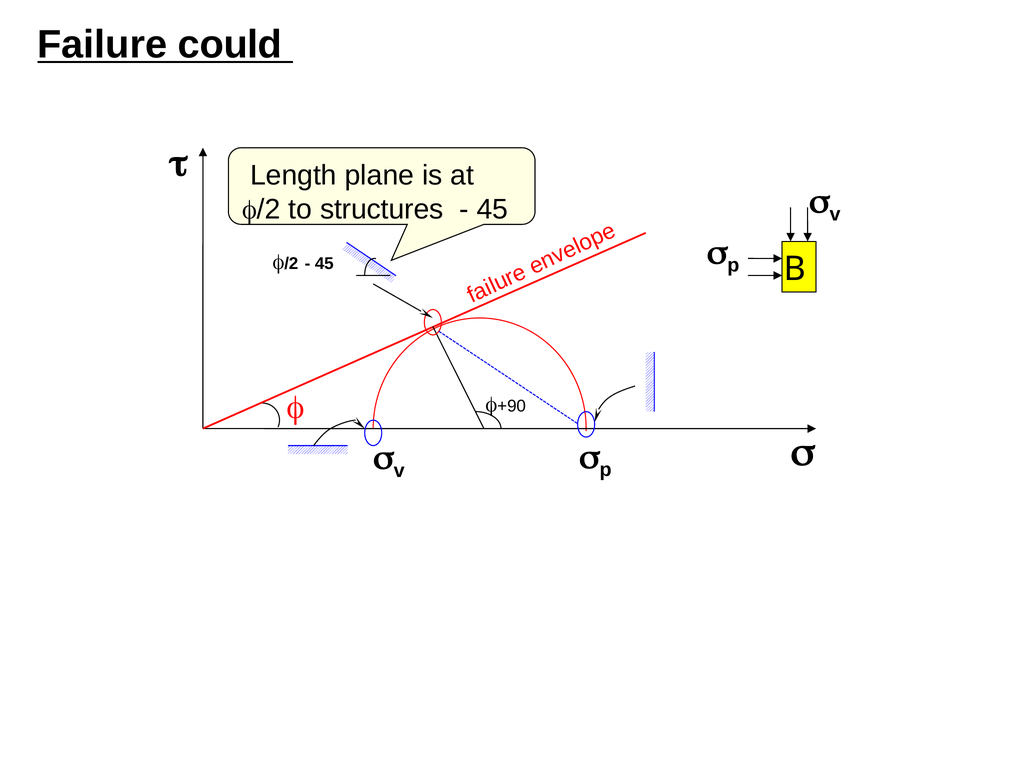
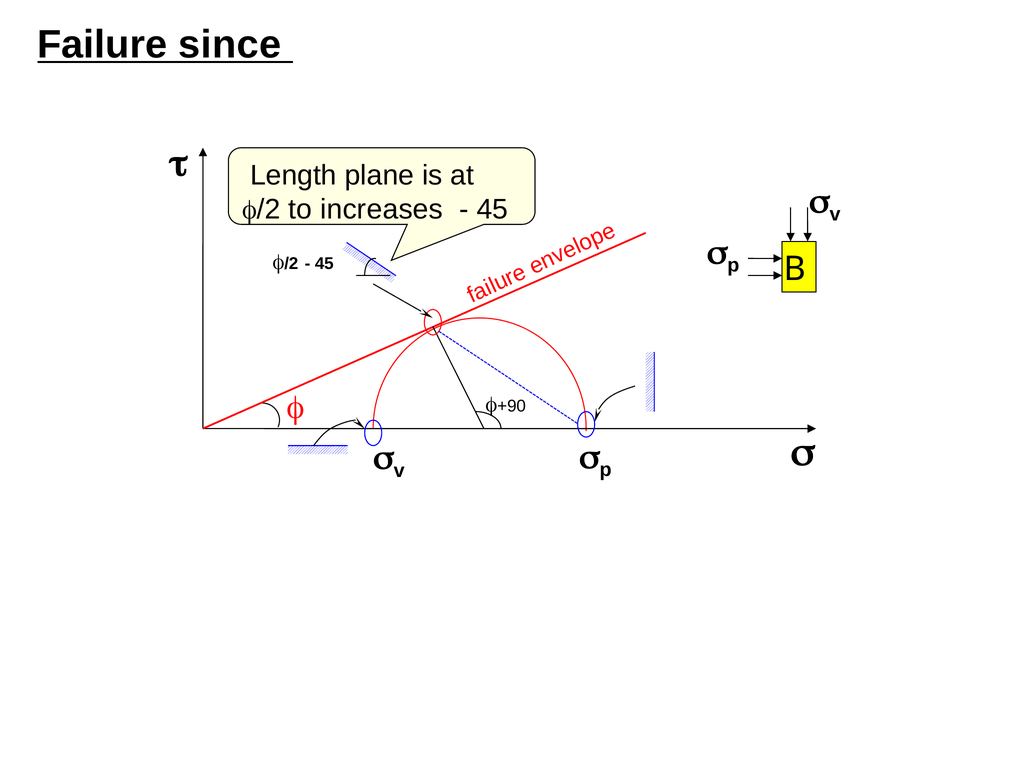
could: could -> since
structures: structures -> increases
